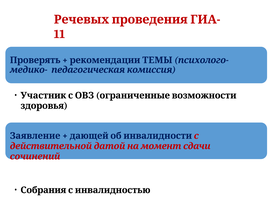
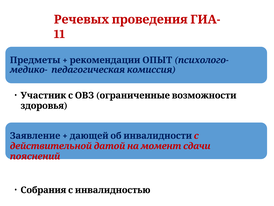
Проверять: Проверять -> Предметы
ТЕМЫ: ТЕМЫ -> ОПЫТ
сочинений: сочинений -> пояснений
